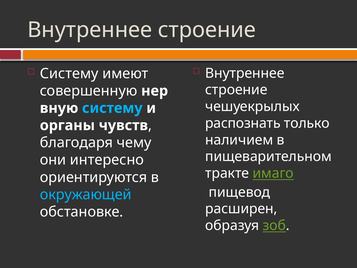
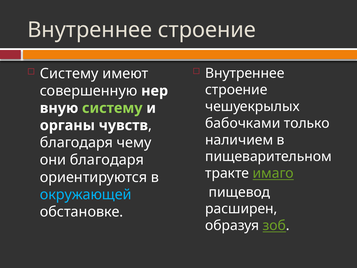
систему at (112, 108) colour: light blue -> light green
распознать: распознать -> бабочками
они интересно: интересно -> благодаря
